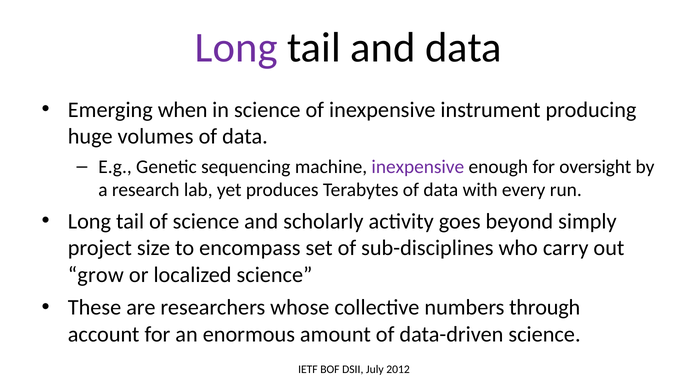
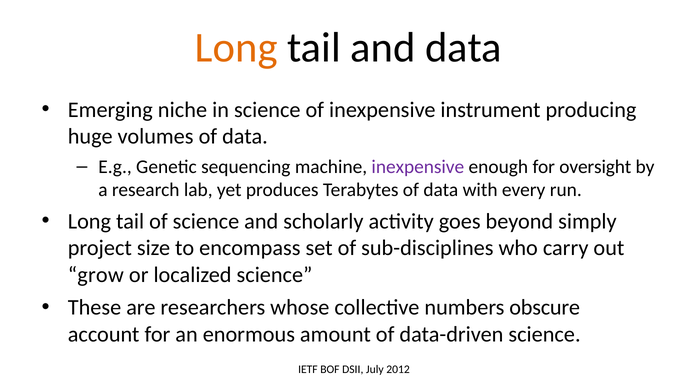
Long at (236, 48) colour: purple -> orange
when: when -> niche
through: through -> obscure
